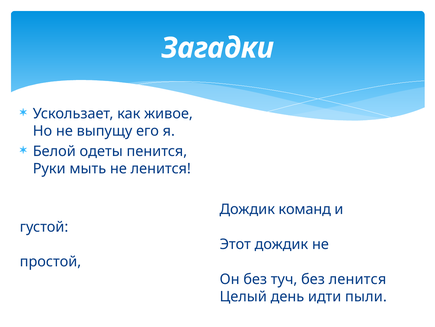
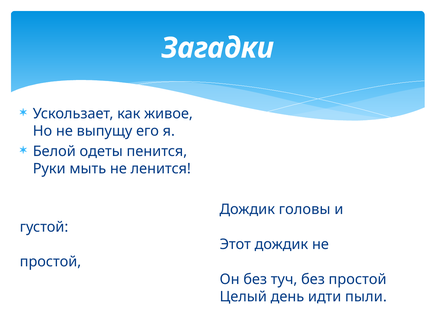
команд: команд -> головы
без ленится: ленится -> простой
